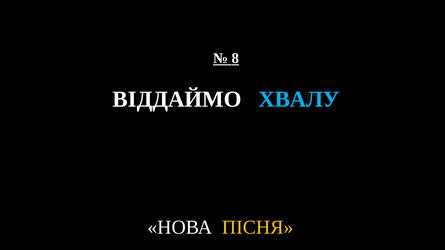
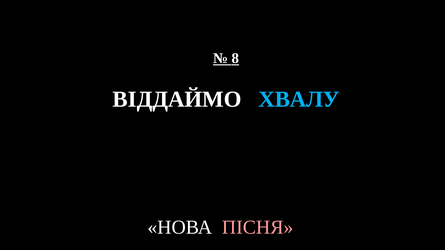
ПІСНЯ colour: yellow -> pink
